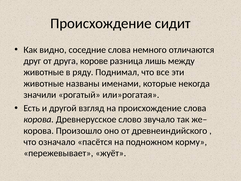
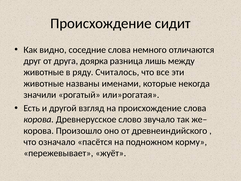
корове: корове -> доярка
Поднимал: Поднимал -> Считалось
